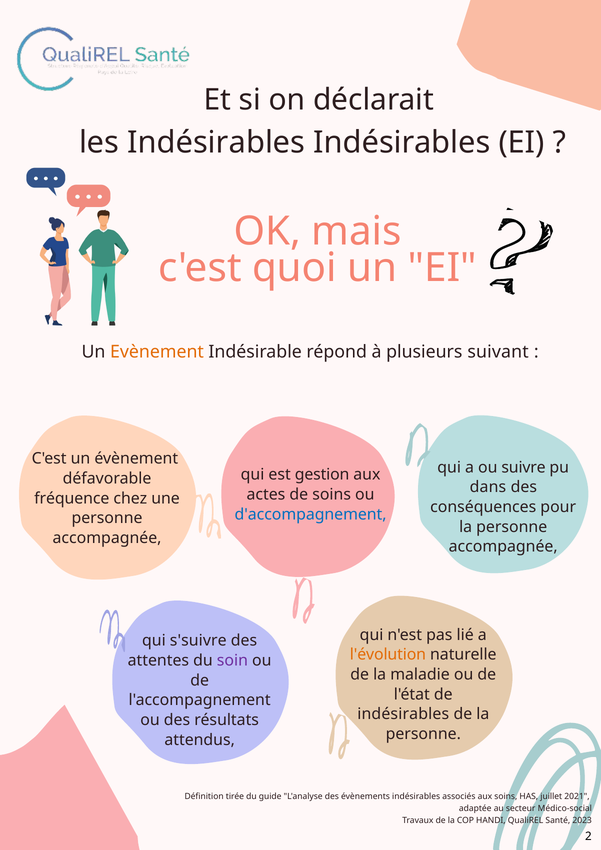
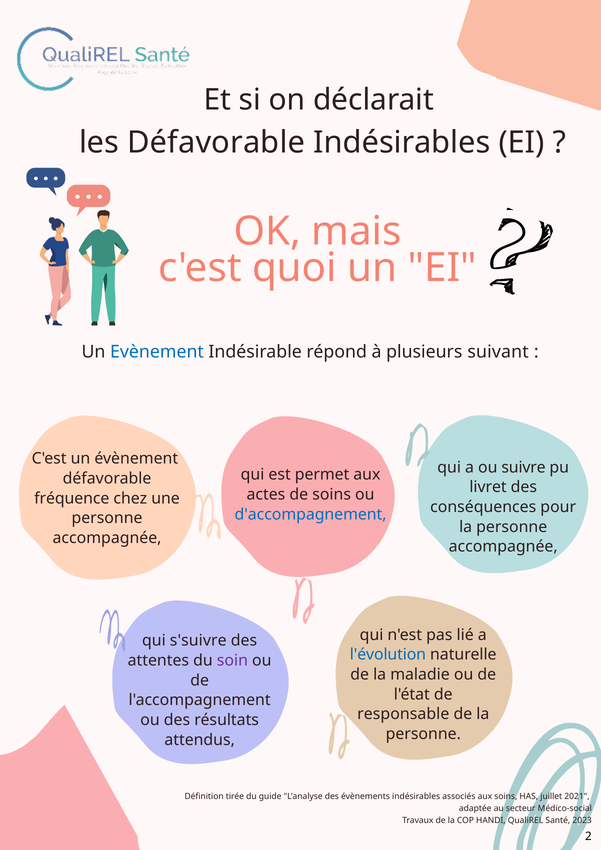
Indésirables at (216, 143): Indésirables -> Défavorable
Evènement colour: orange -> blue
gestion: gestion -> permet
dans: dans -> livret
l'évolution colour: orange -> blue
indésirables at (403, 714): indésirables -> responsable
